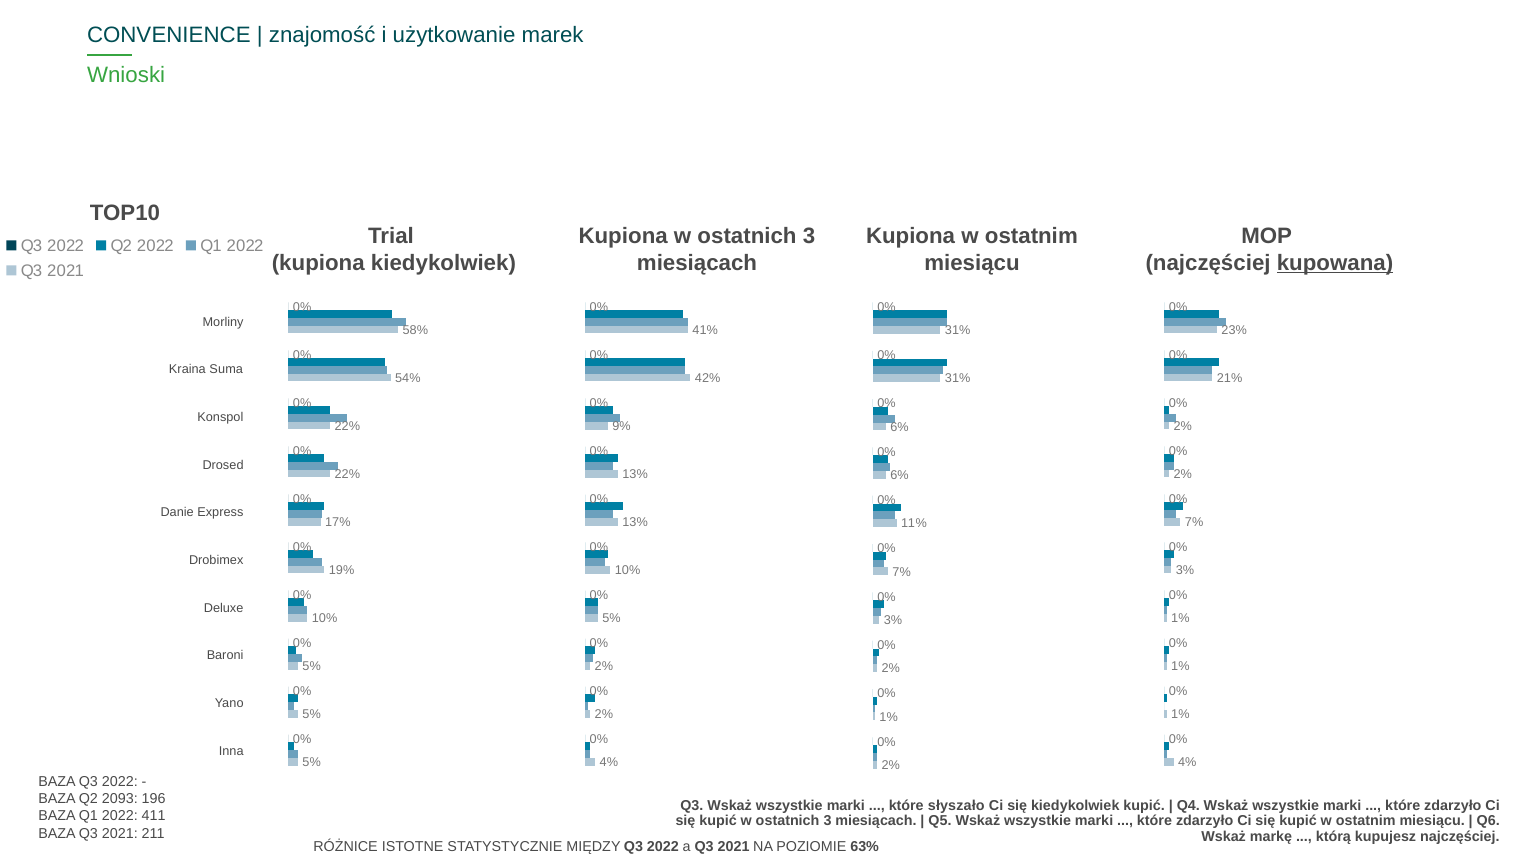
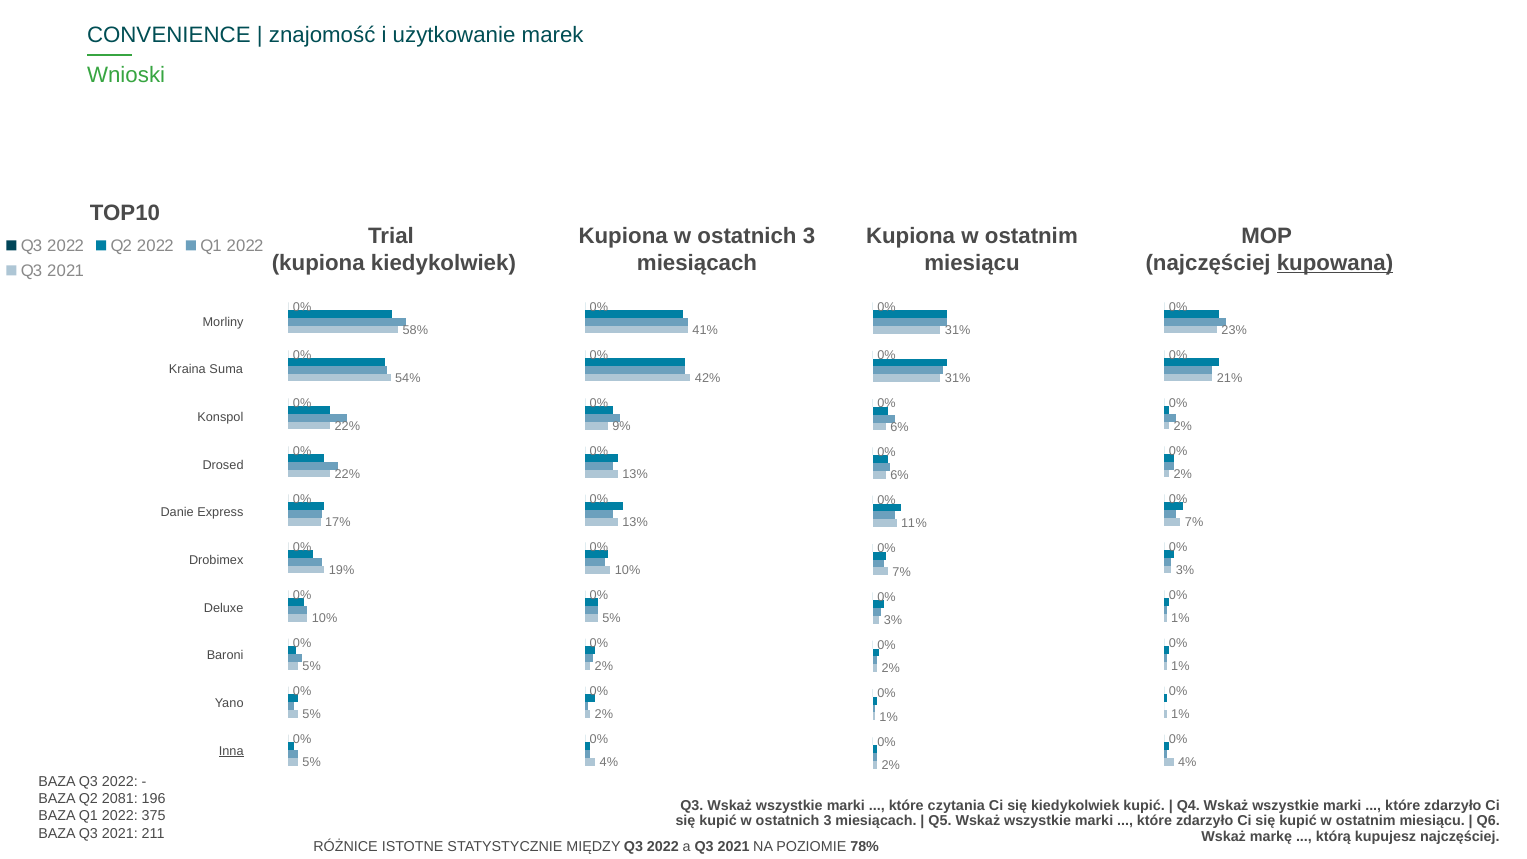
Inna underline: none -> present
2093: 2093 -> 2081
słyszało: słyszało -> czytania
411: 411 -> 375
63%: 63% -> 78%
